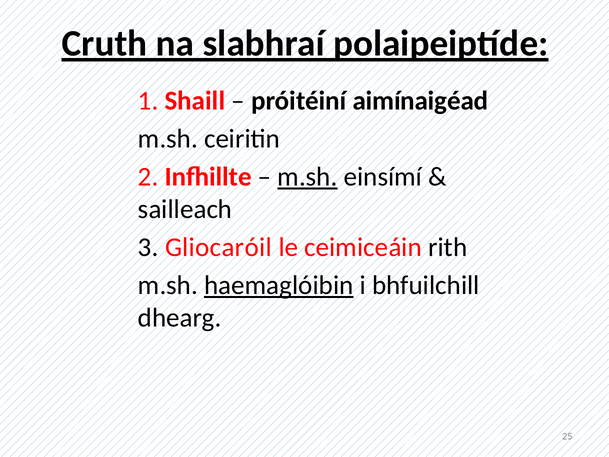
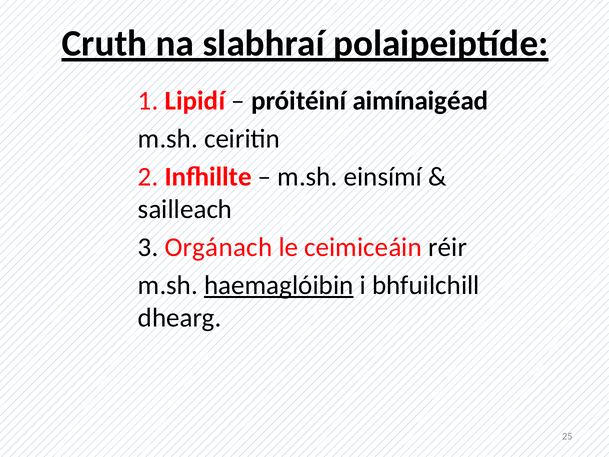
Shaill: Shaill -> Lipidí
m.sh at (307, 177) underline: present -> none
Gliocaróil: Gliocaróil -> Orgánach
rith: rith -> réir
